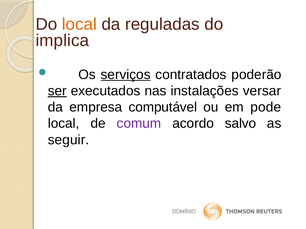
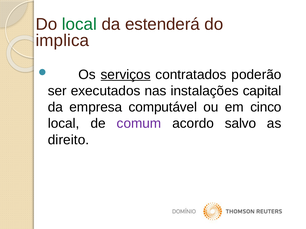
local at (79, 24) colour: orange -> green
reguladas: reguladas -> estenderá
ser underline: present -> none
versar: versar -> capital
pode: pode -> cinco
seguir: seguir -> direito
